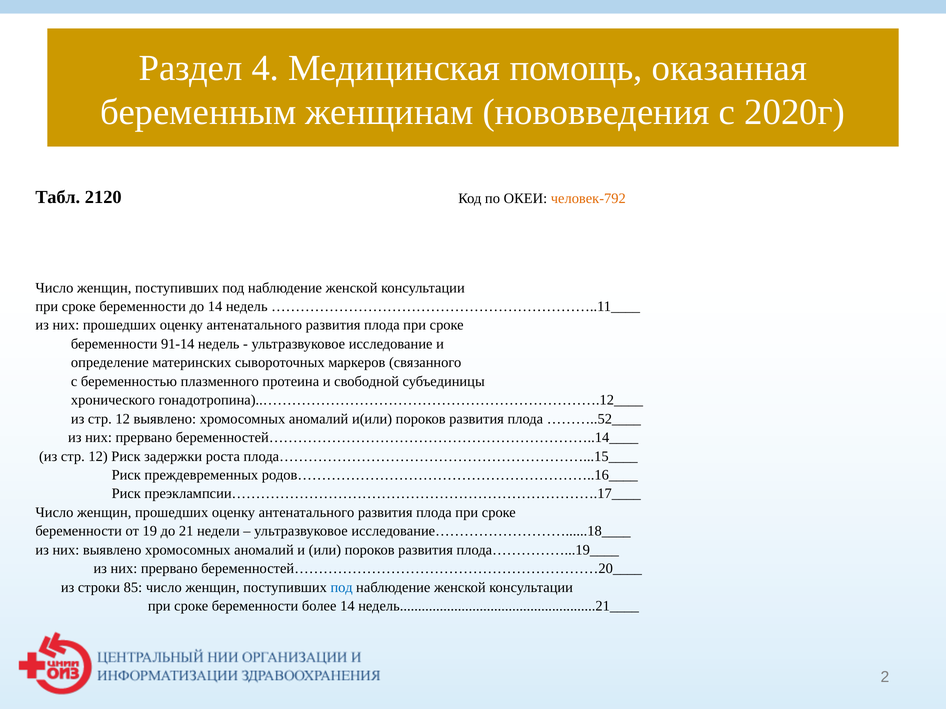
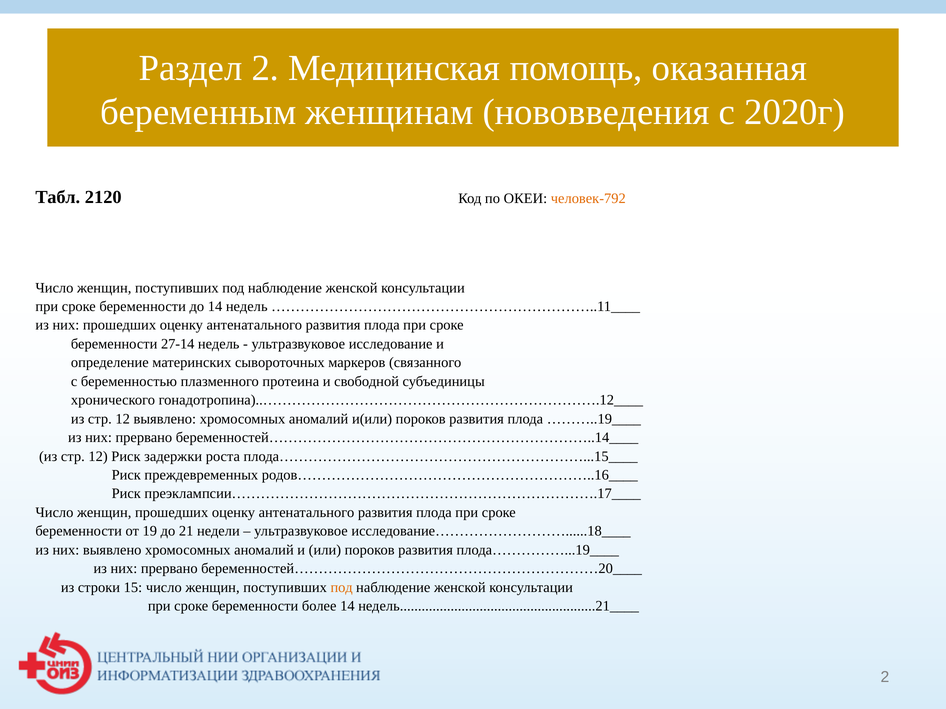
Раздел 4: 4 -> 2
91-14: 91-14 -> 27-14
………..52____: ………..52____ -> ………..19____
85: 85 -> 15
под at (342, 588) colour: blue -> orange
